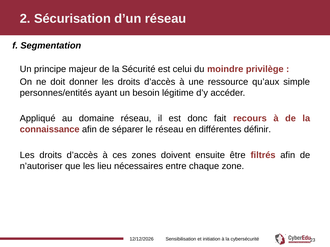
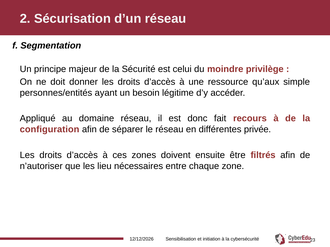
connaissance: connaissance -> configuration
définir: définir -> privée
